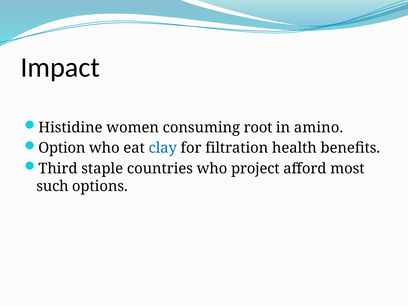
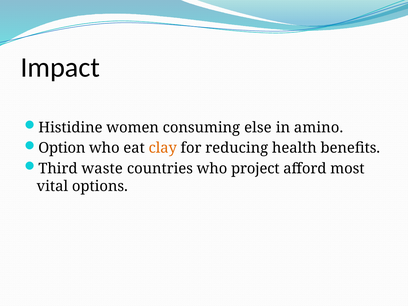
root: root -> else
clay colour: blue -> orange
filtration: filtration -> reducing
staple: staple -> waste
such: such -> vital
